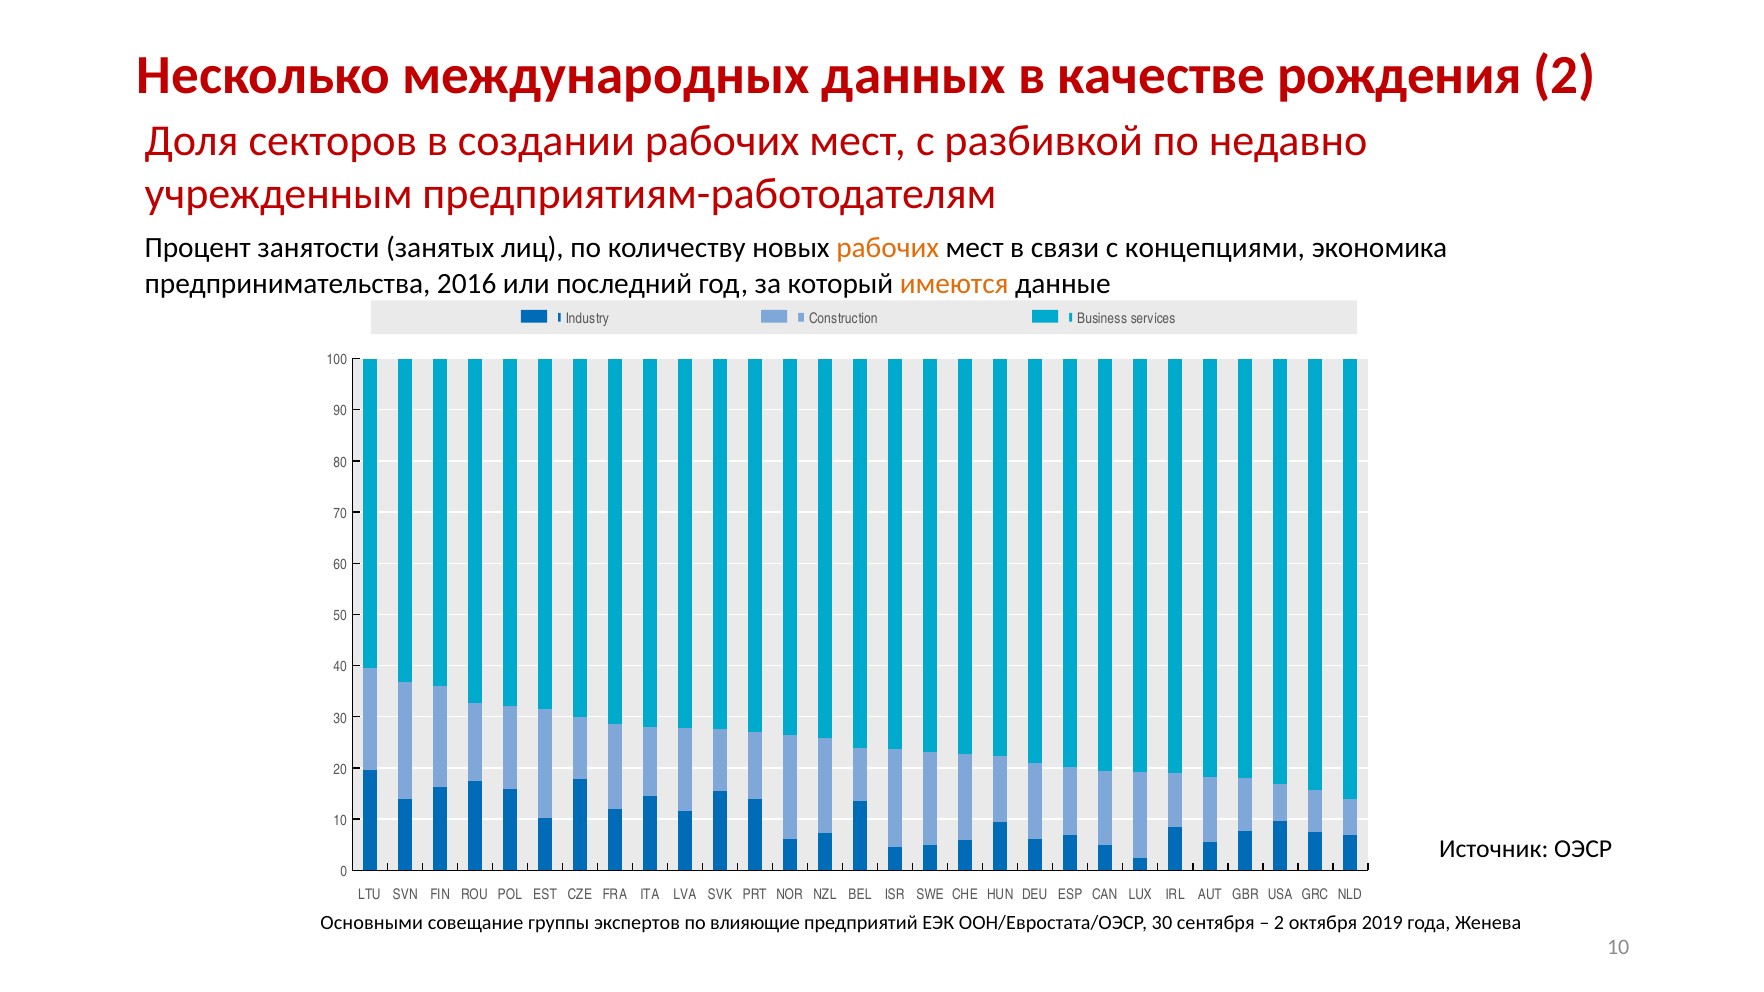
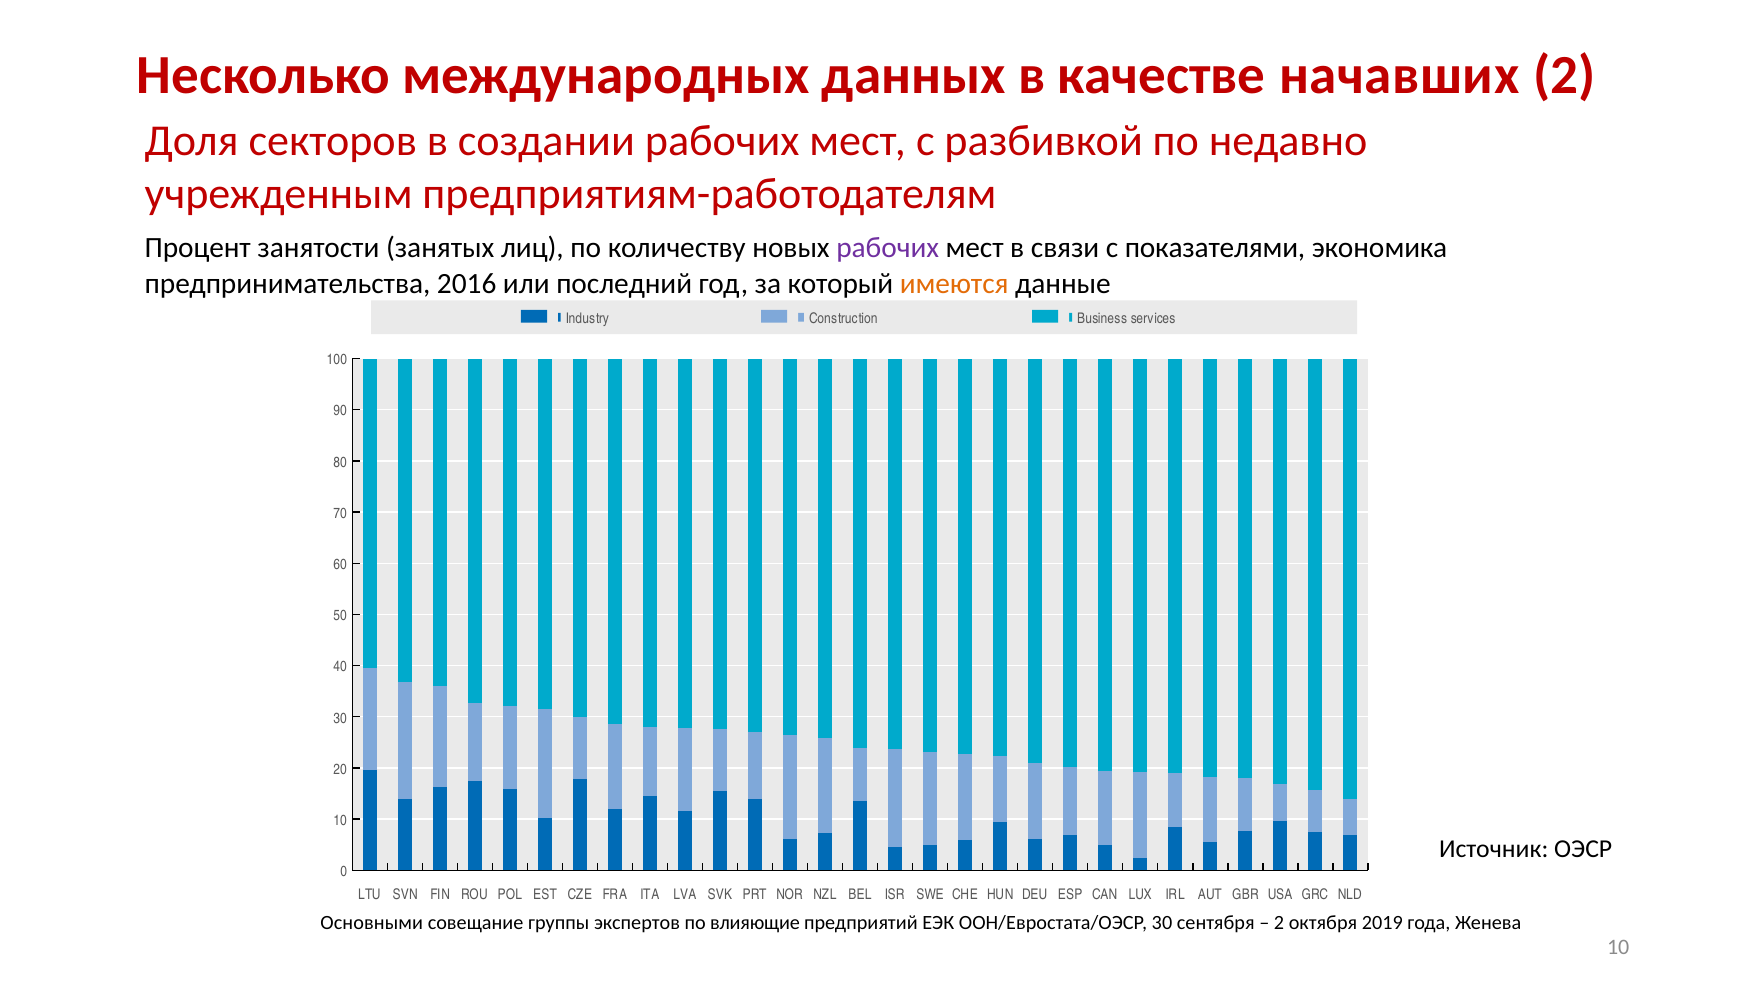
рождения: рождения -> начавших
рабочих at (888, 248) colour: orange -> purple
концепциями: концепциями -> показателями
